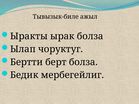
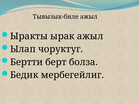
ырак болза: болза -> ажыл
